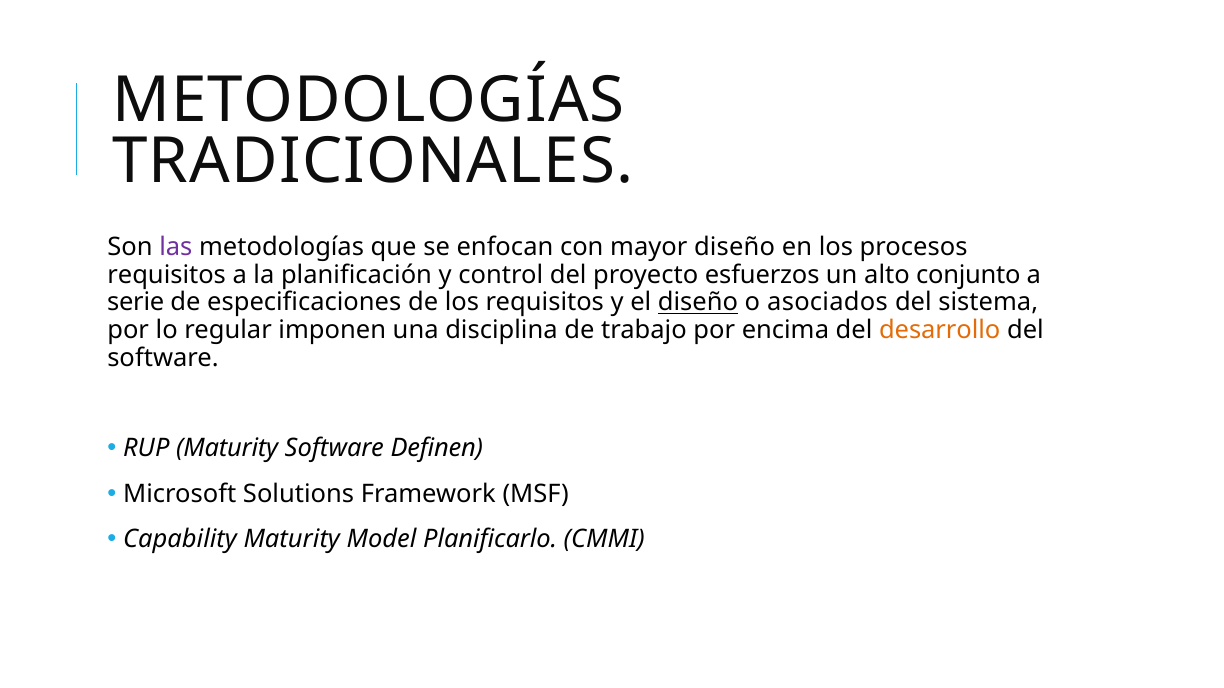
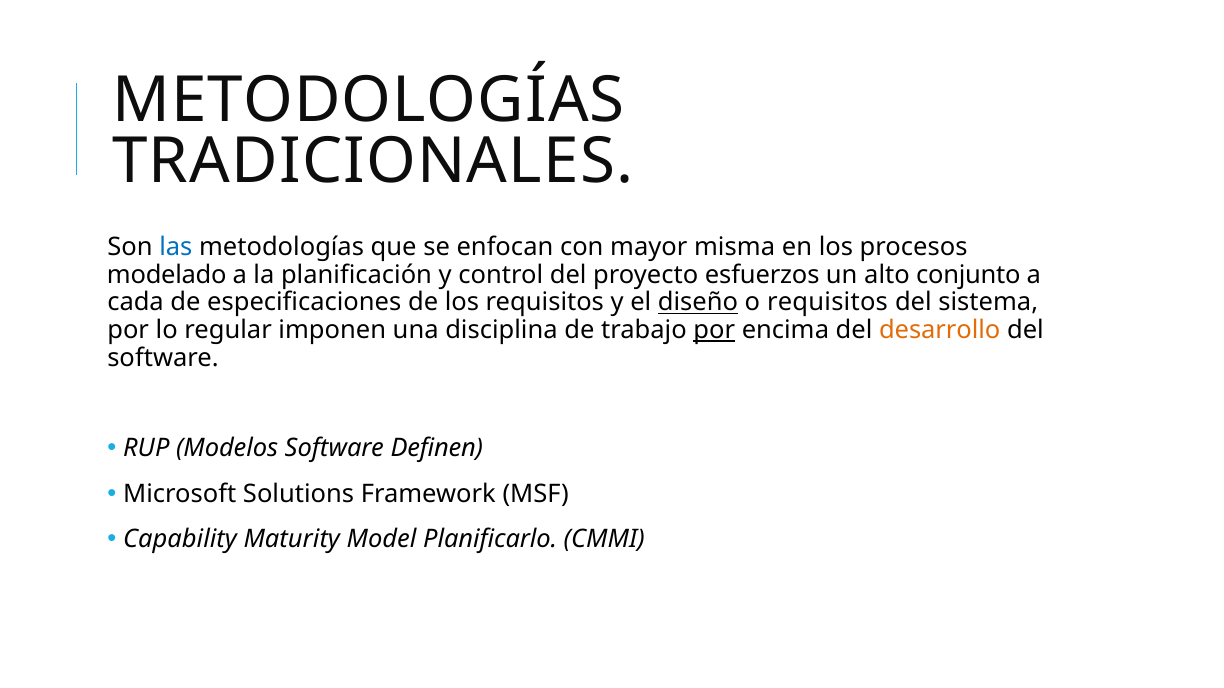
las colour: purple -> blue
mayor diseño: diseño -> misma
requisitos at (167, 275): requisitos -> modelado
serie: serie -> cada
o asociados: asociados -> requisitos
por at (714, 330) underline: none -> present
RUP Maturity: Maturity -> Modelos
